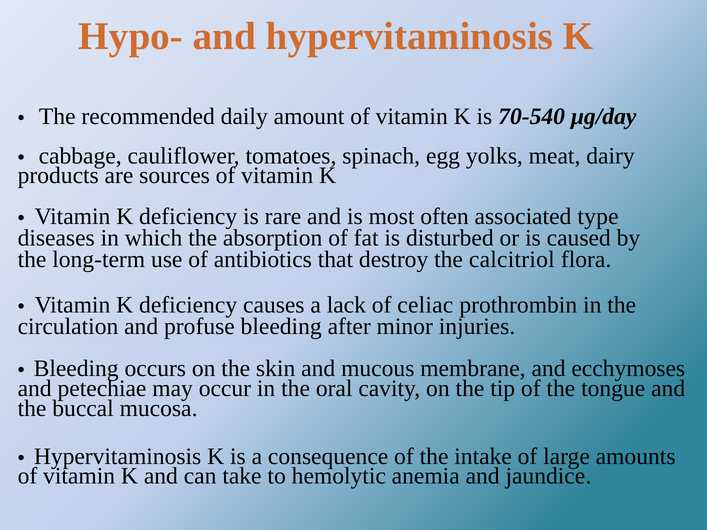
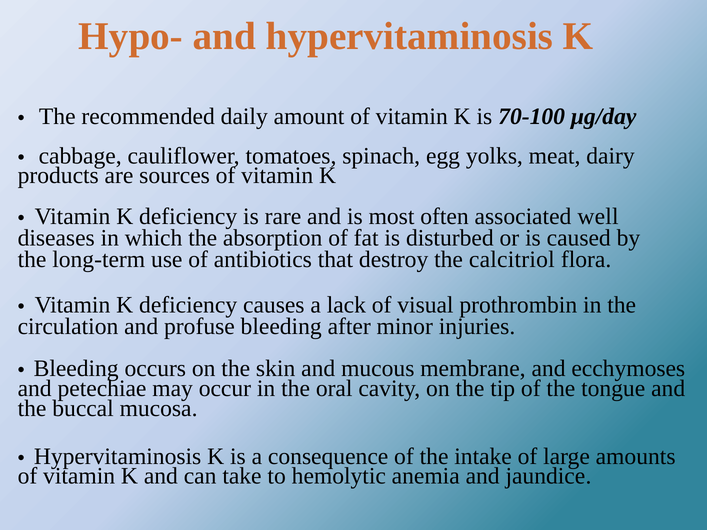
70-540: 70-540 -> 70-100
type: type -> well
celiac: celiac -> visual
